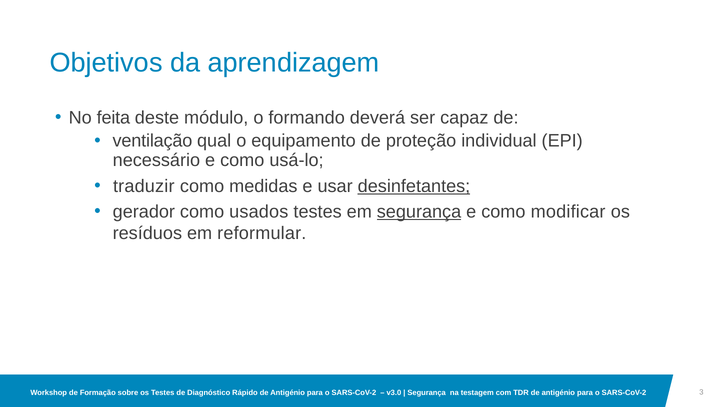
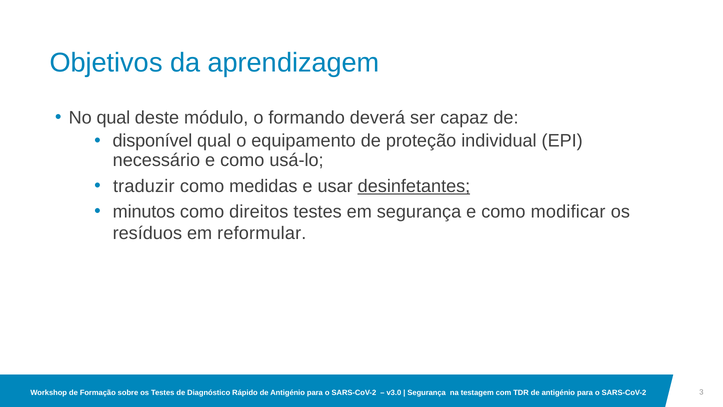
No feita: feita -> qual
ventilação: ventilação -> disponível
gerador: gerador -> minutos
usados: usados -> direitos
segurança at (419, 211) underline: present -> none
